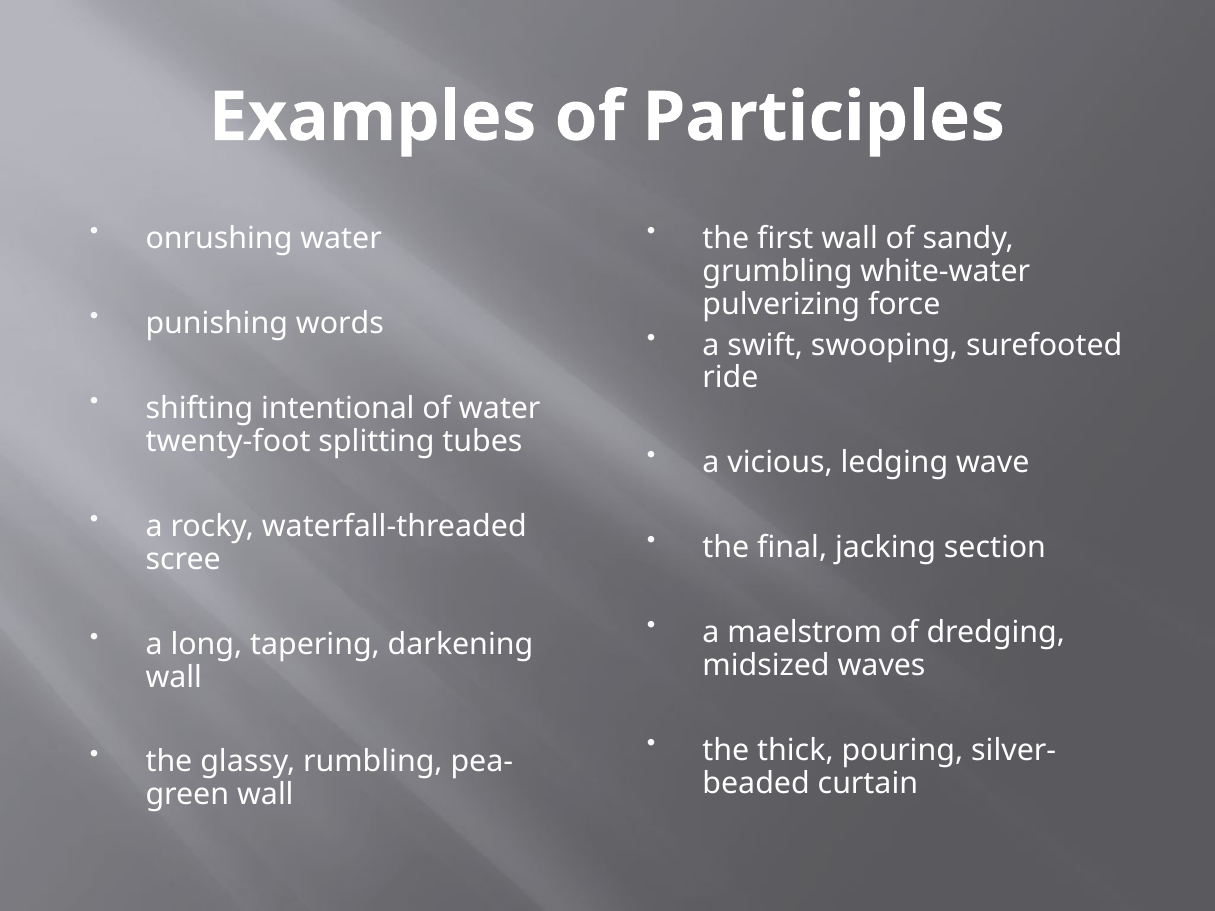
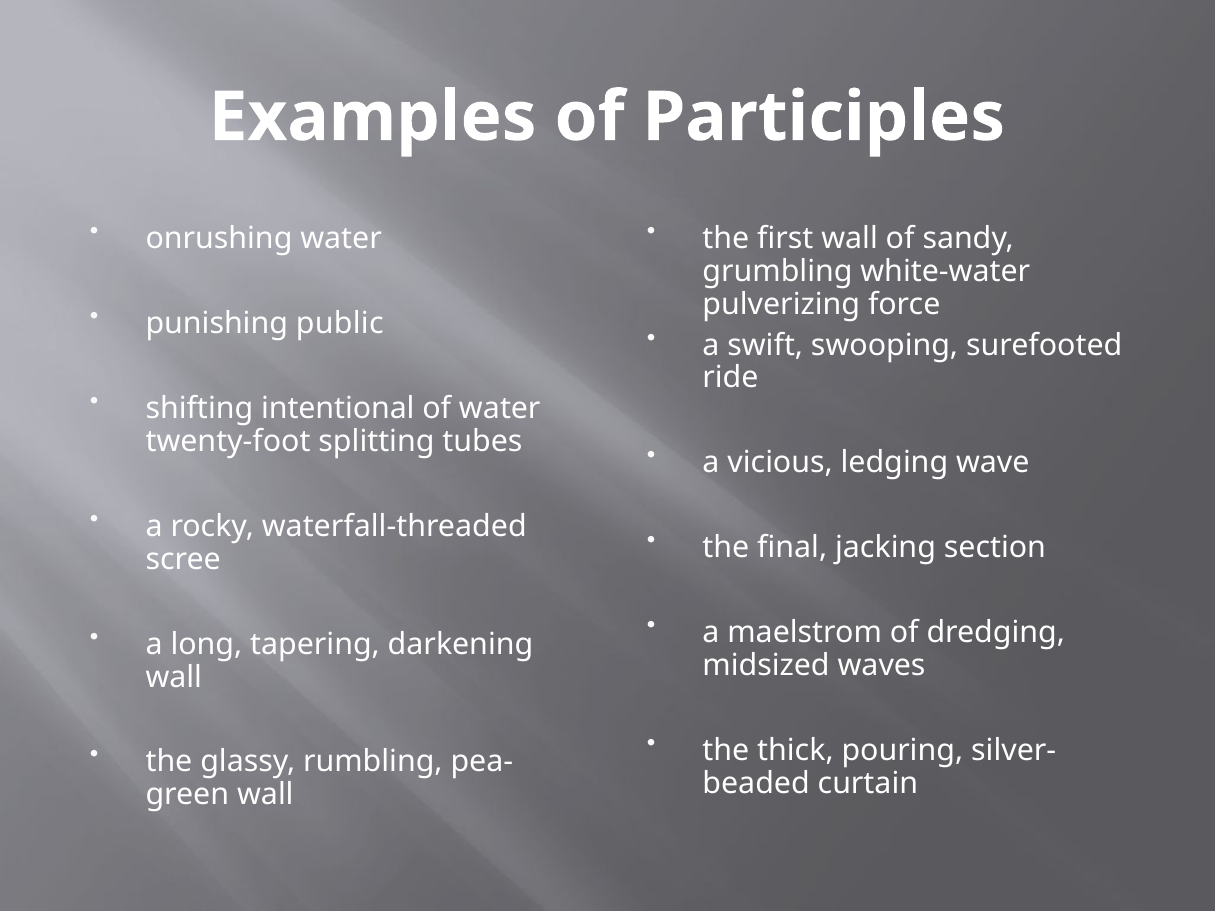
words: words -> public
